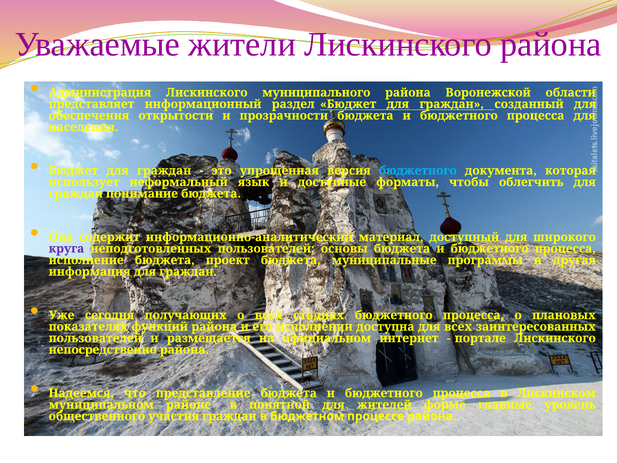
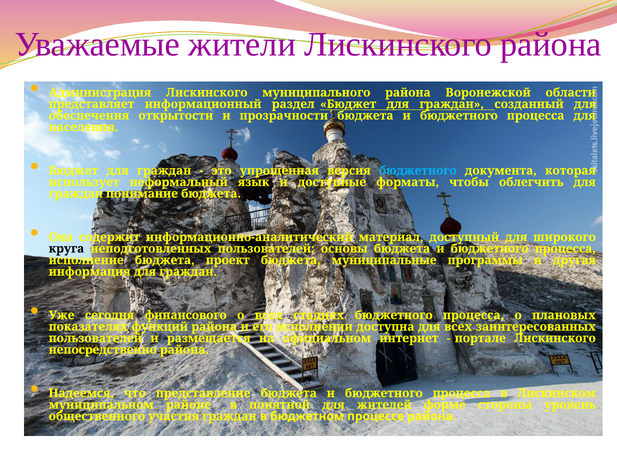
круга colour: purple -> black
получающих: получающих -> финансового
главные: главные -> стороны
